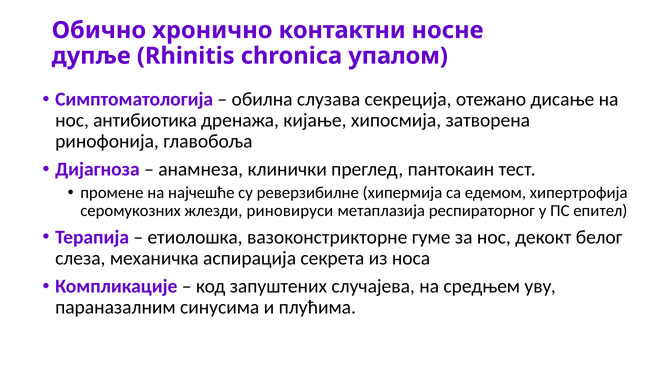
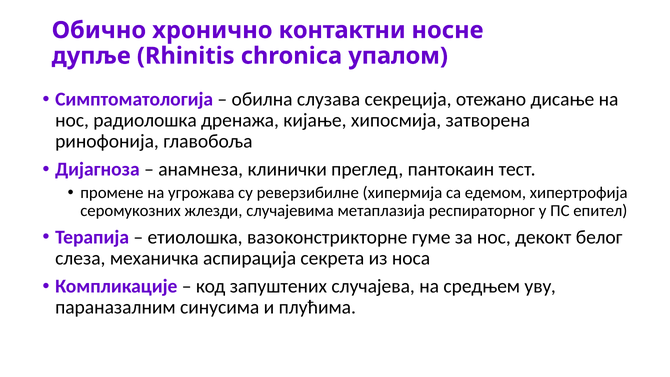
антибиотика: антибиотика -> радиолошка
најчешће: најчешће -> угрожава
риновируси: риновируси -> случајевима
